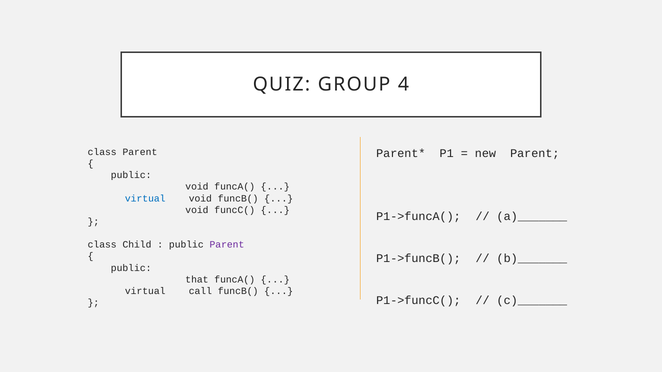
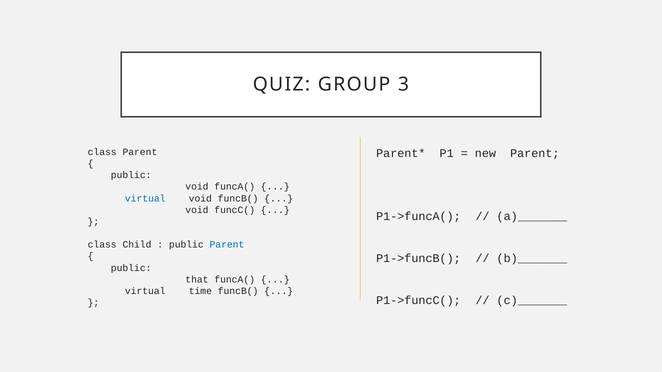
4: 4 -> 3
Parent at (227, 245) colour: purple -> blue
call: call -> time
